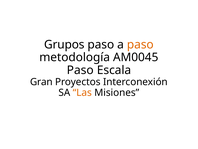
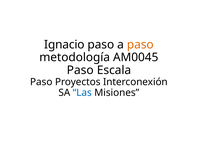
Grupos: Grupos -> Ignacio
Gran at (41, 82): Gran -> Paso
Las colour: orange -> blue
